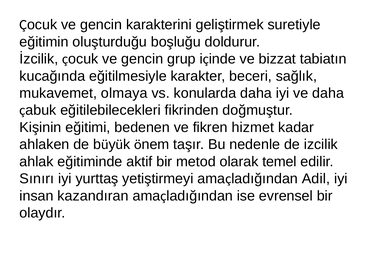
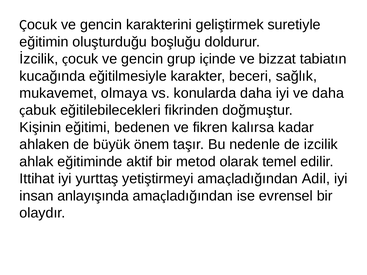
hizmet: hizmet -> kalırsa
Sınırı: Sınırı -> Ittihat
kazandıran: kazandıran -> anlayışında
